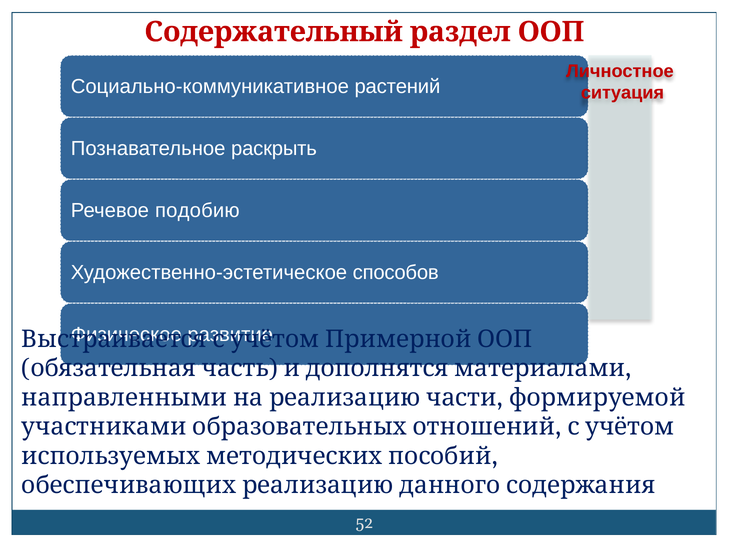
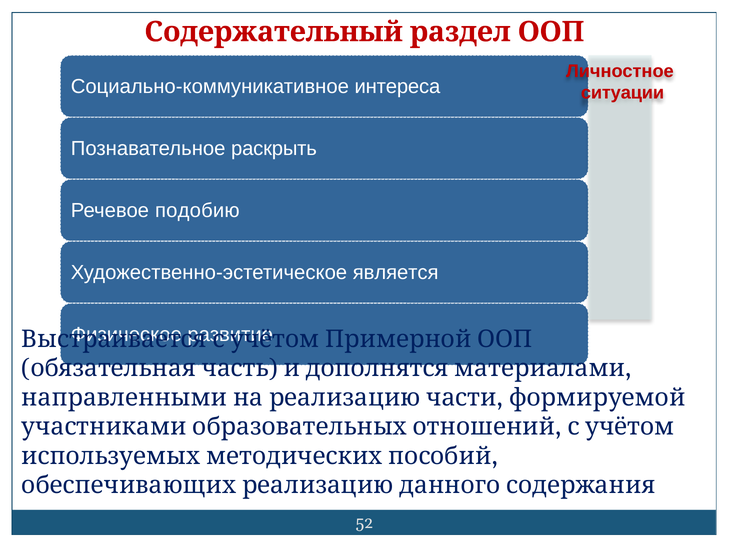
растений: растений -> интереса
ситуация: ситуация -> ситуации
способов: способов -> является
